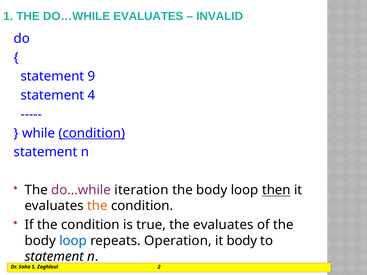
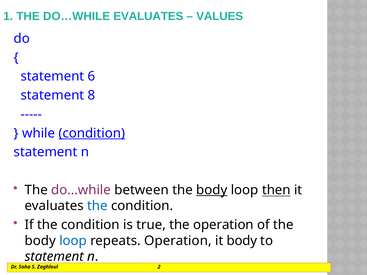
INVALID: INVALID -> VALUES
9: 9 -> 6
4: 4 -> 8
iteration: iteration -> between
body at (212, 190) underline: none -> present
the at (97, 206) colour: orange -> blue
the evaluates: evaluates -> operation
